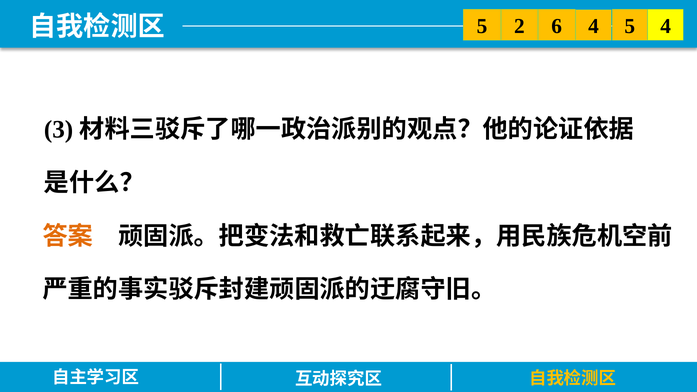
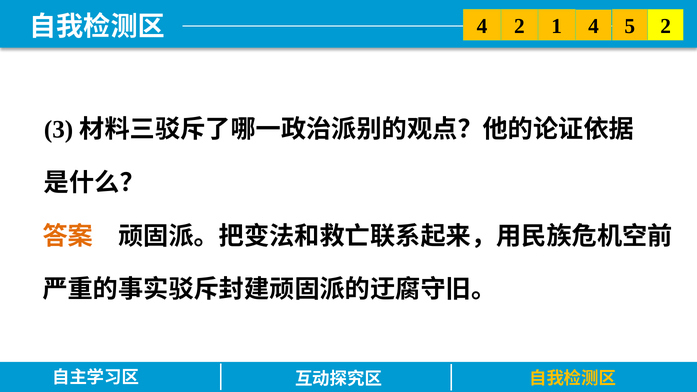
5 at (482, 26): 5 -> 4
6: 6 -> 1
5 4: 4 -> 2
